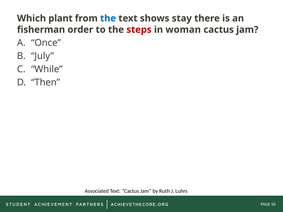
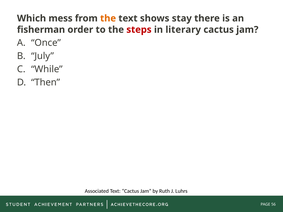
plant: plant -> mess
the at (108, 18) colour: blue -> orange
woman: woman -> literary
